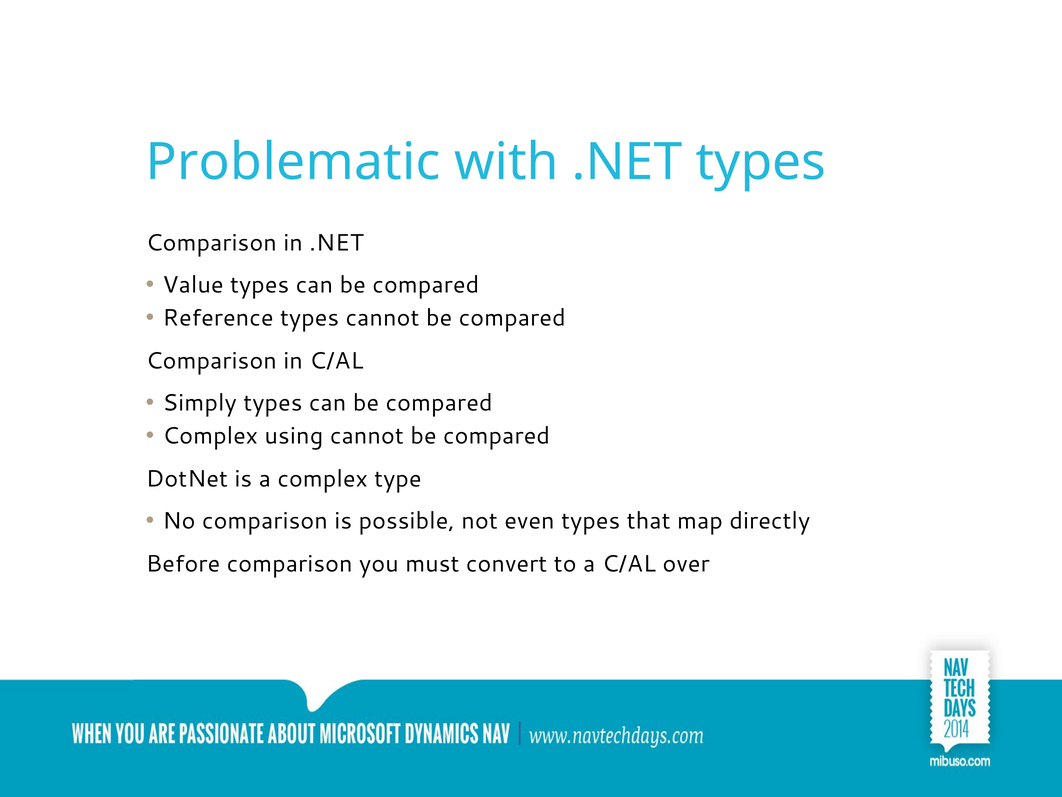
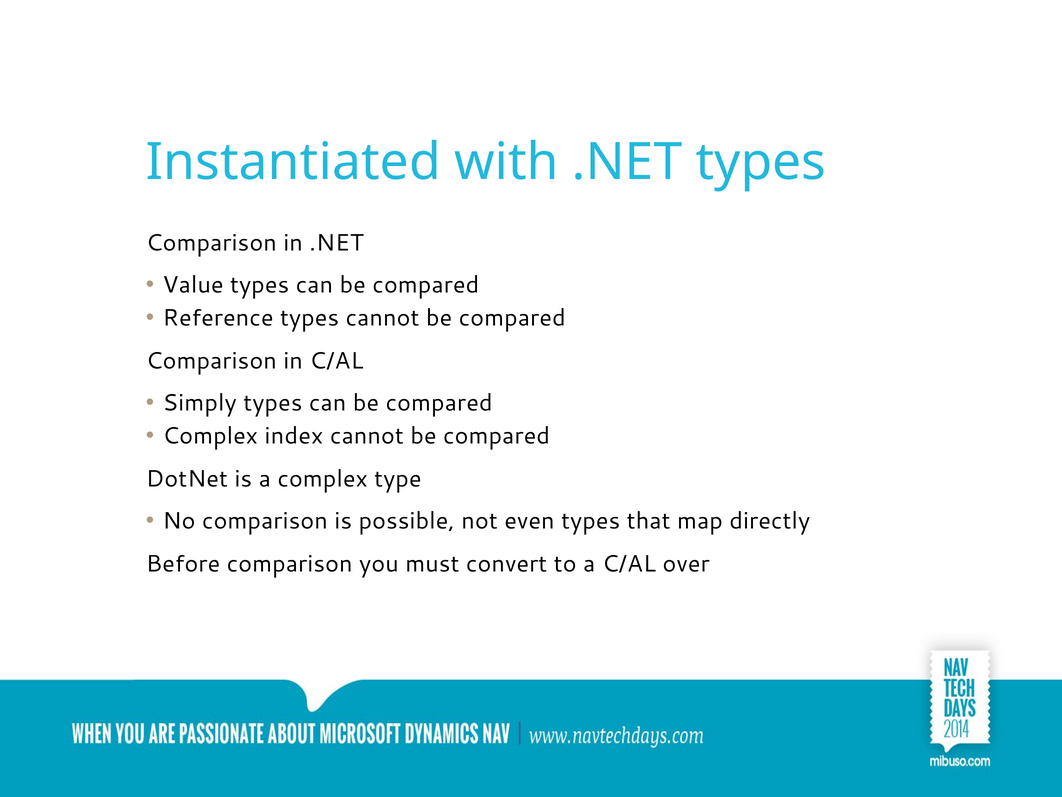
Problematic: Problematic -> Instantiated
using: using -> index
